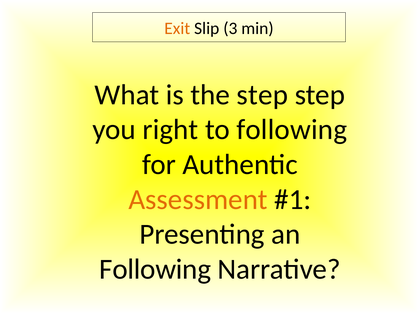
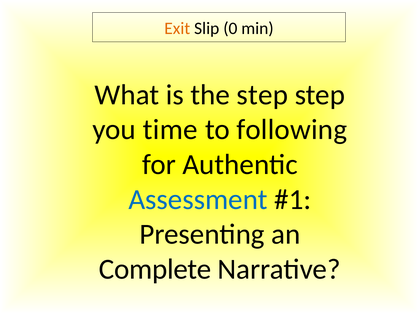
3: 3 -> 0
right: right -> time
Assessment colour: orange -> blue
Following at (155, 269): Following -> Complete
